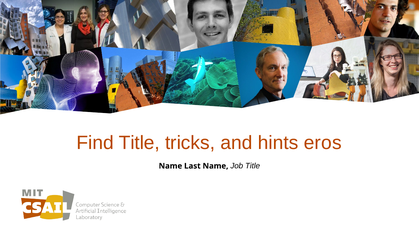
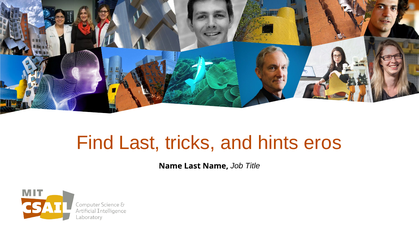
Find Title: Title -> Last
